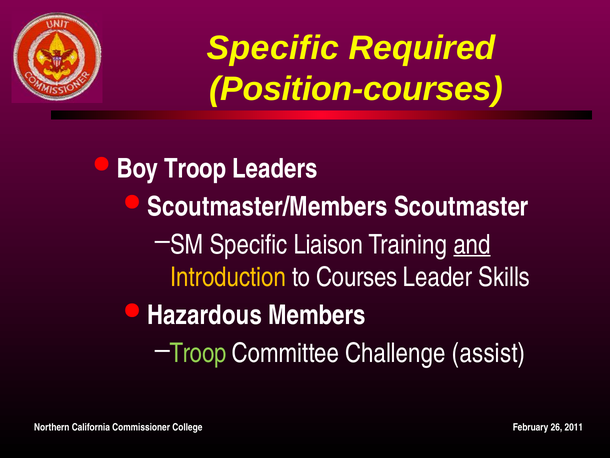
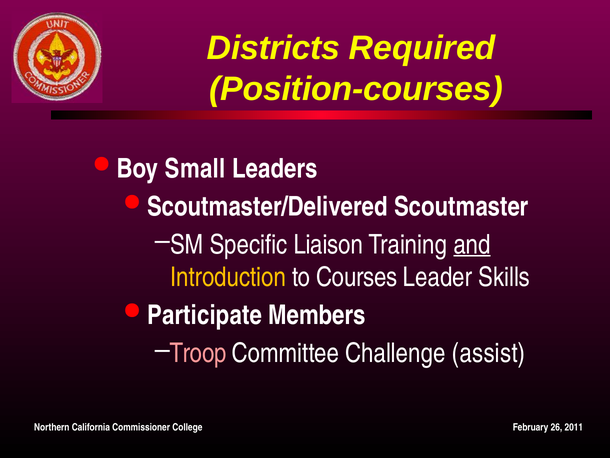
Specific at (273, 48): Specific -> Districts
Boy Troop: Troop -> Small
Scoutmaster/Members: Scoutmaster/Members -> Scoutmaster/Delivered
Hazardous: Hazardous -> Participate
Troop at (198, 353) colour: light green -> pink
